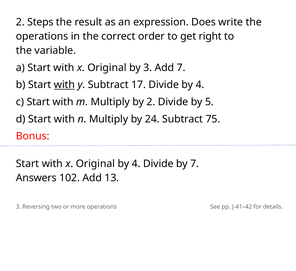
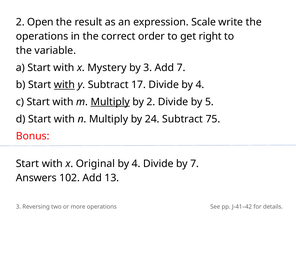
Steps: Steps -> Open
Does: Does -> Scale
Original at (107, 68): Original -> Mystery
Multiply at (110, 102) underline: none -> present
